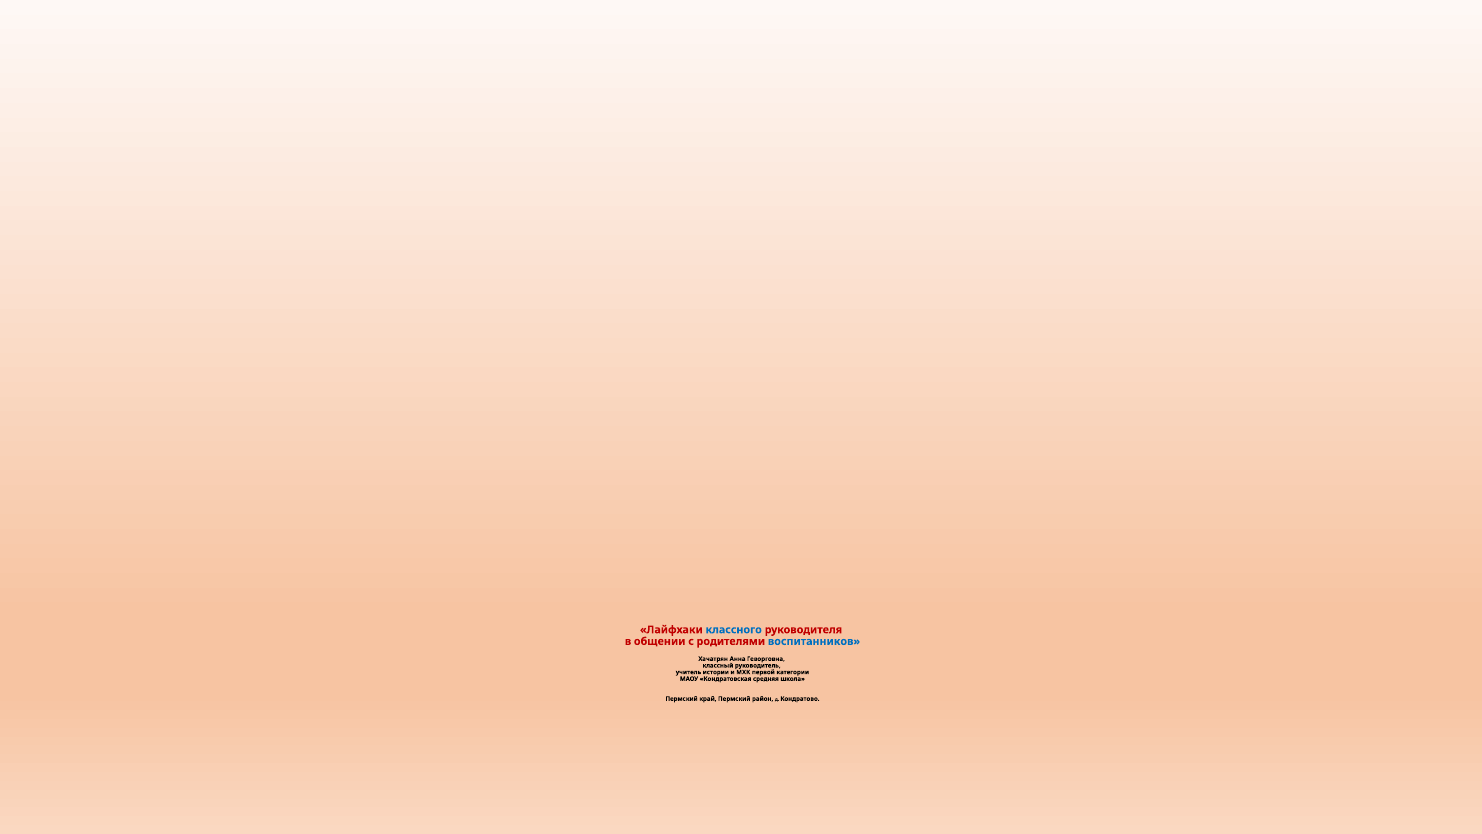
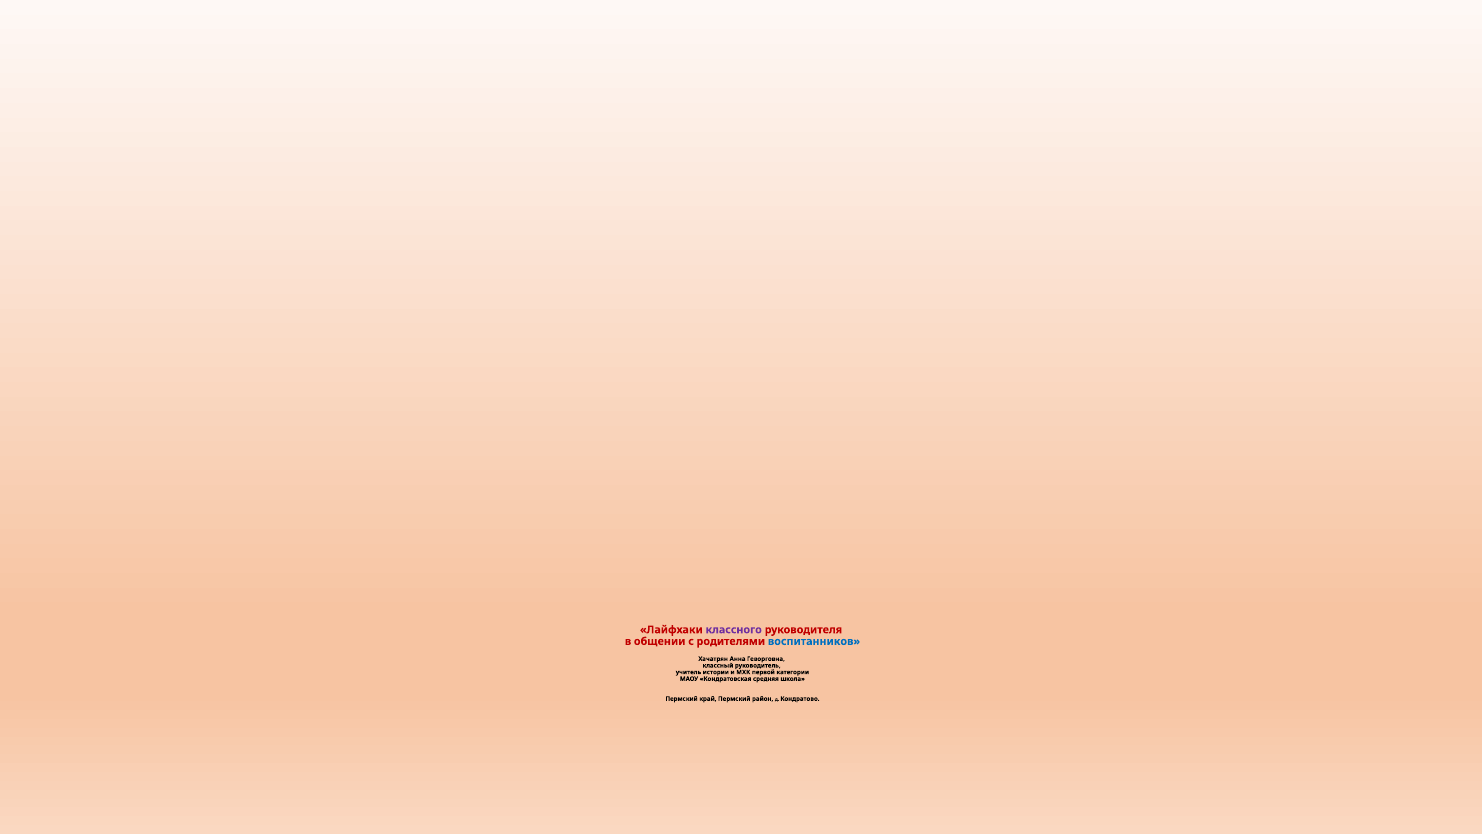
классного colour: blue -> purple
